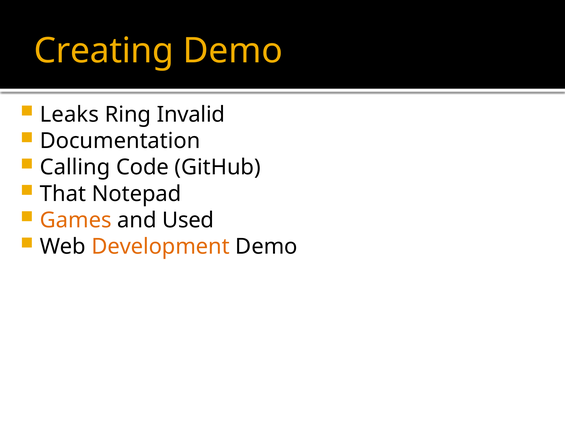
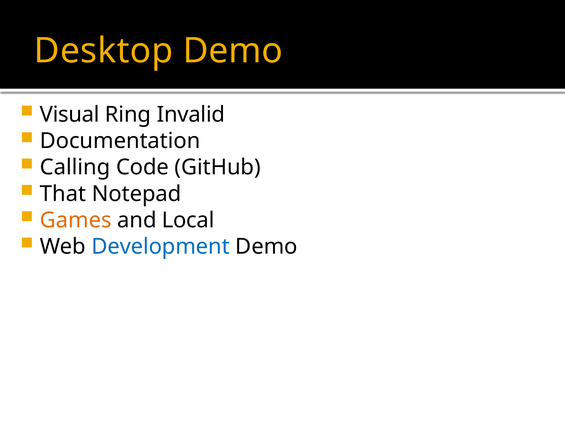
Creating: Creating -> Desktop
Leaks: Leaks -> Visual
Used: Used -> Local
Development colour: orange -> blue
